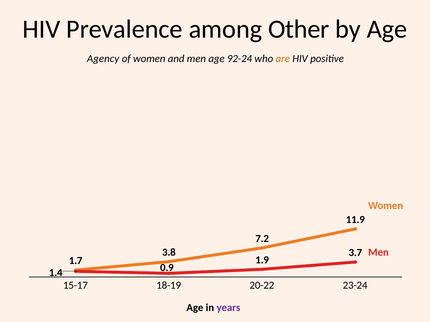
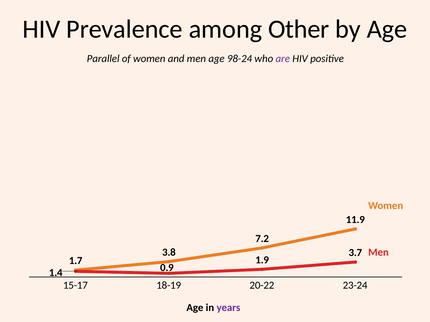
Agency: Agency -> Parallel
92-24: 92-24 -> 98-24
are colour: orange -> purple
